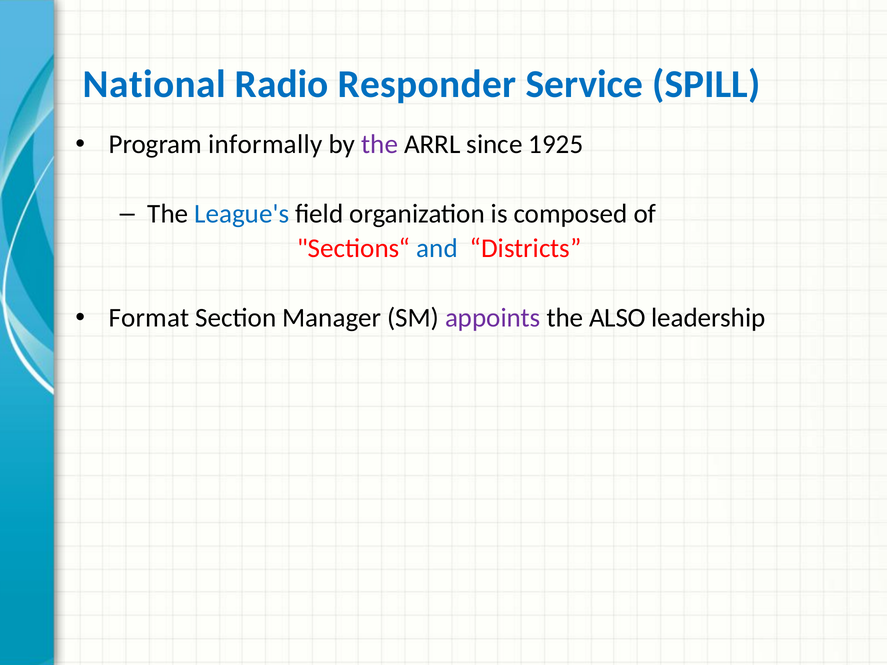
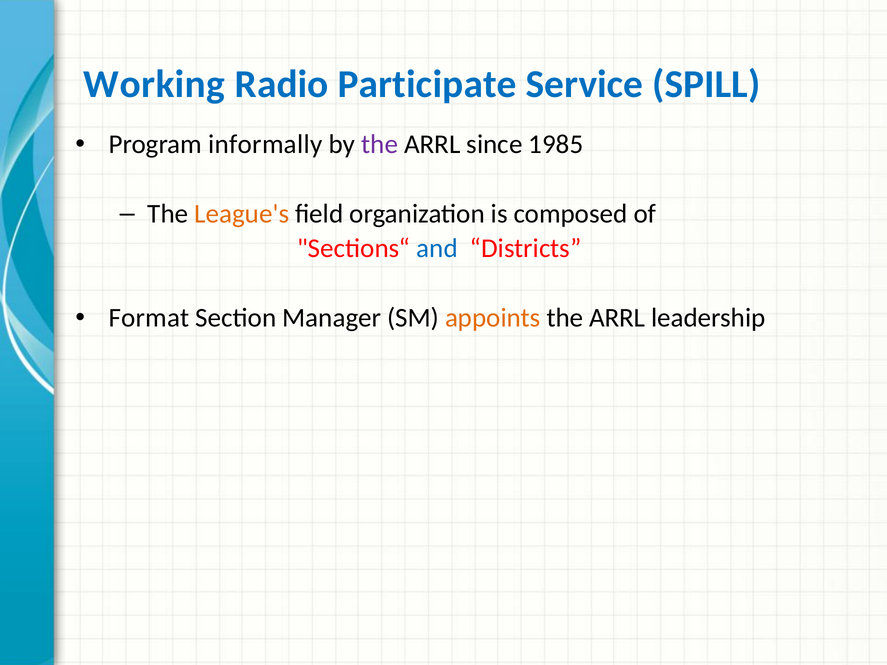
National: National -> Working
Responder: Responder -> Participate
1925: 1925 -> 1985
League's colour: blue -> orange
appoints colour: purple -> orange
ALSO at (617, 318): ALSO -> ARRL
